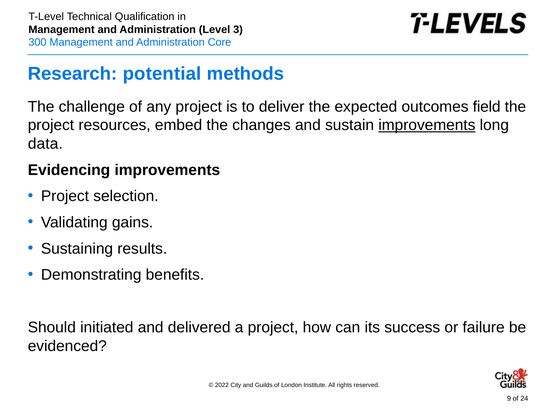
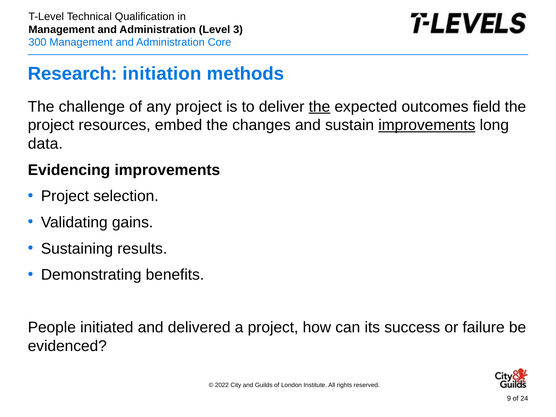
potential: potential -> initiation
the at (319, 107) underline: none -> present
Should: Should -> People
